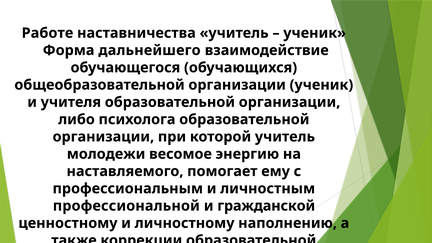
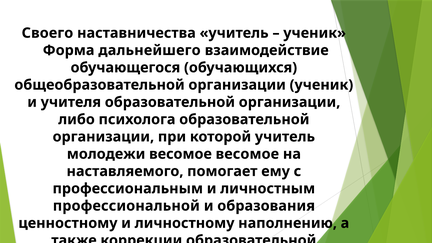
Работе: Работе -> Своего
весомое энергию: энергию -> весомое
гражданской: гражданской -> образования
